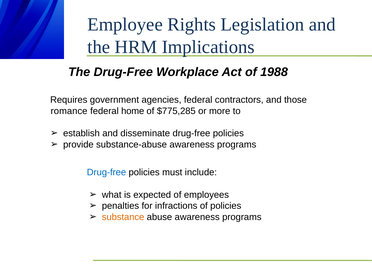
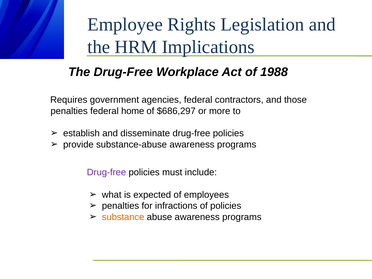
romance at (69, 111): romance -> penalties
$775,285: $775,285 -> $686,297
Drug-free at (106, 172) colour: blue -> purple
